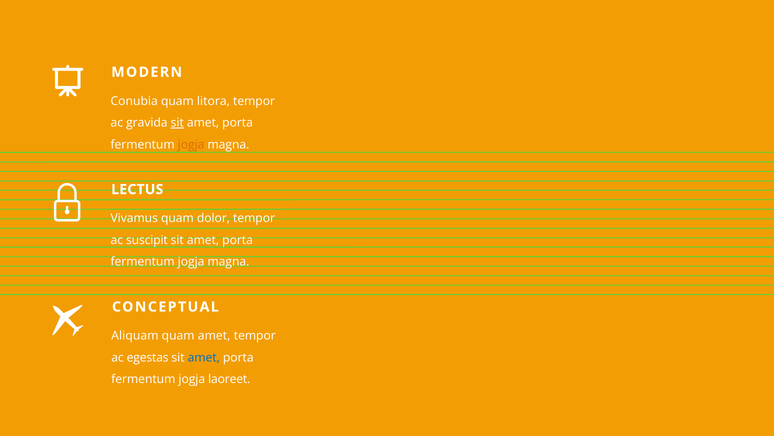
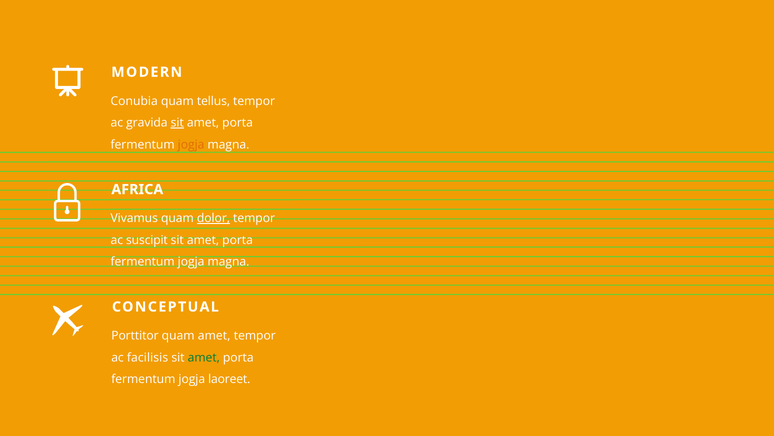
litora: litora -> tellus
LECTUS: LECTUS -> AFRICA
dolor underline: none -> present
Aliquam: Aliquam -> Porttitor
egestas: egestas -> facilisis
amet at (204, 357) colour: blue -> green
